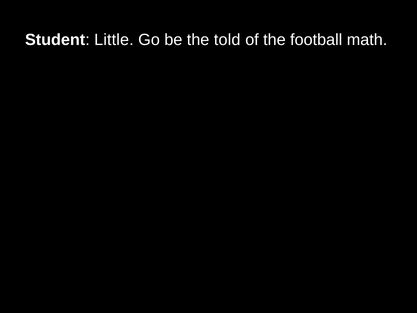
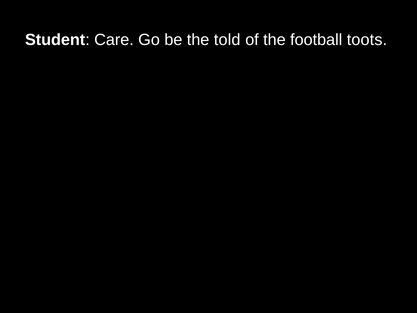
Little: Little -> Care
math: math -> toots
